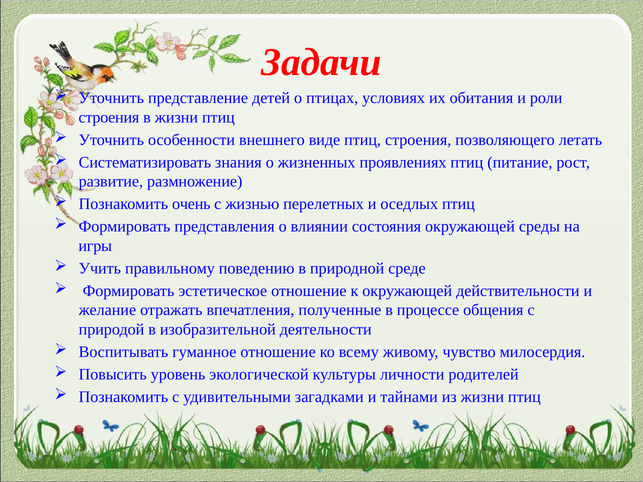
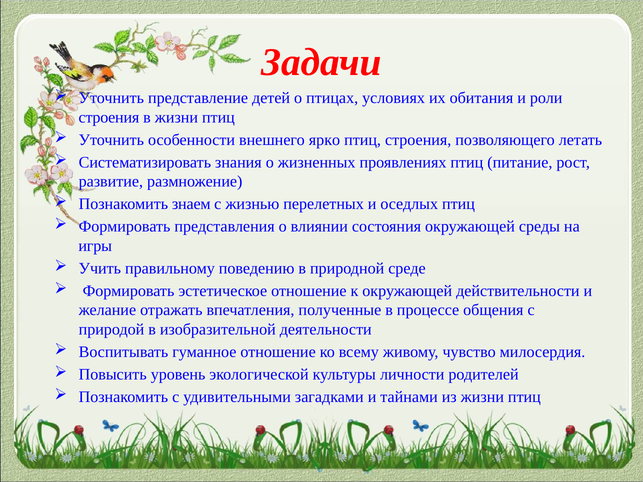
виде: виде -> ярко
очень: очень -> знаем
